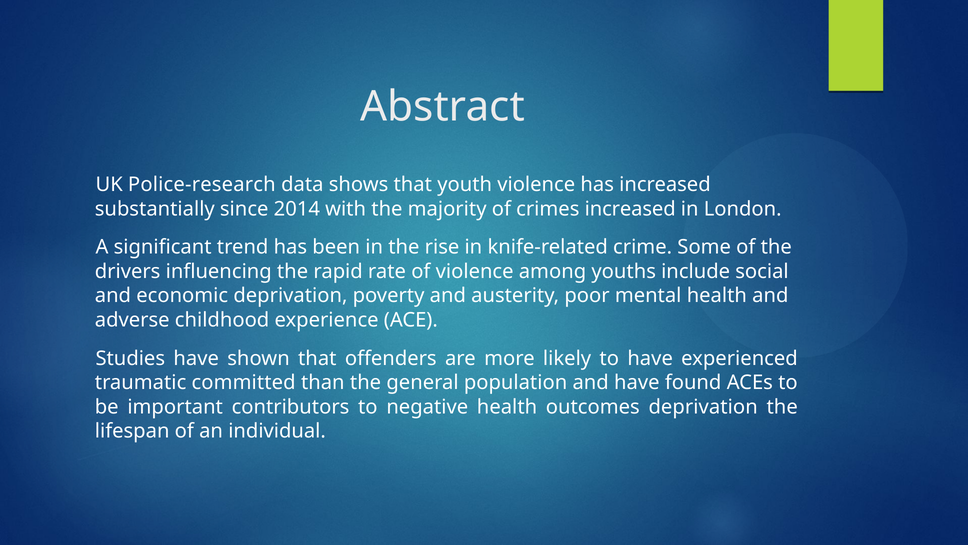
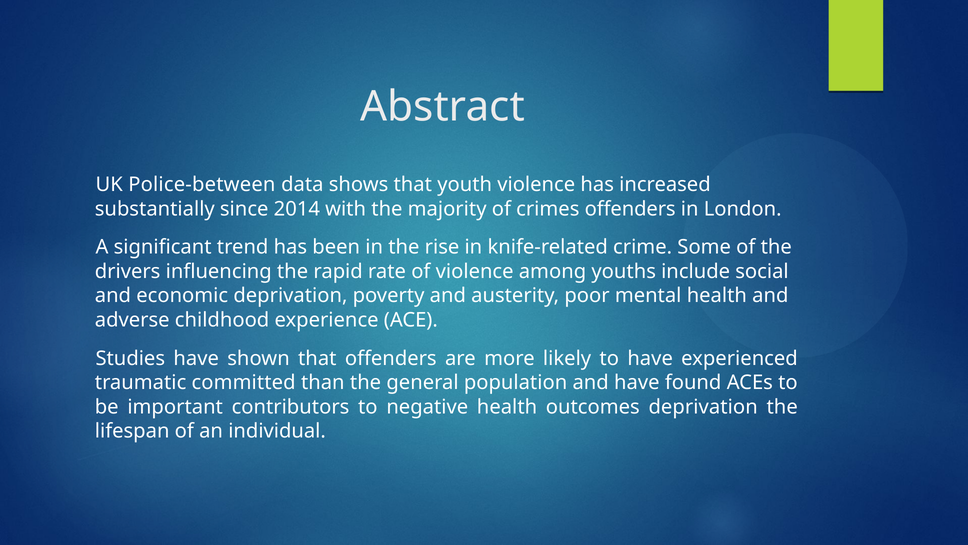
Police-research: Police-research -> Police-between
crimes increased: increased -> offenders
